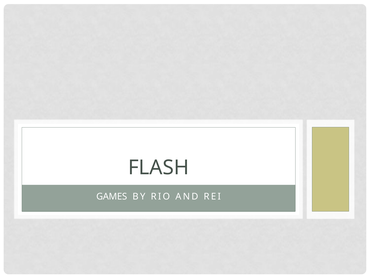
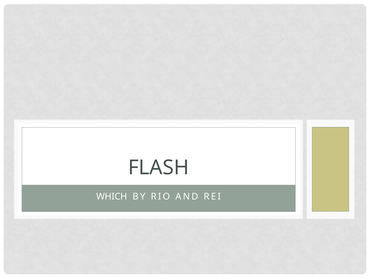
GAMES: GAMES -> WHICH
